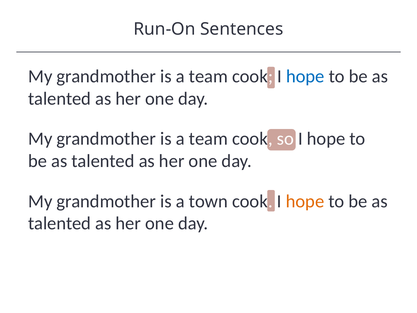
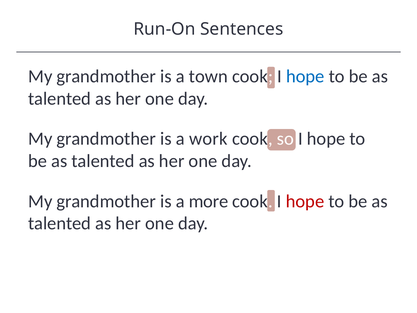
team at (208, 76): team -> town
team at (208, 139): team -> work
town: town -> more
hope at (305, 201) colour: orange -> red
